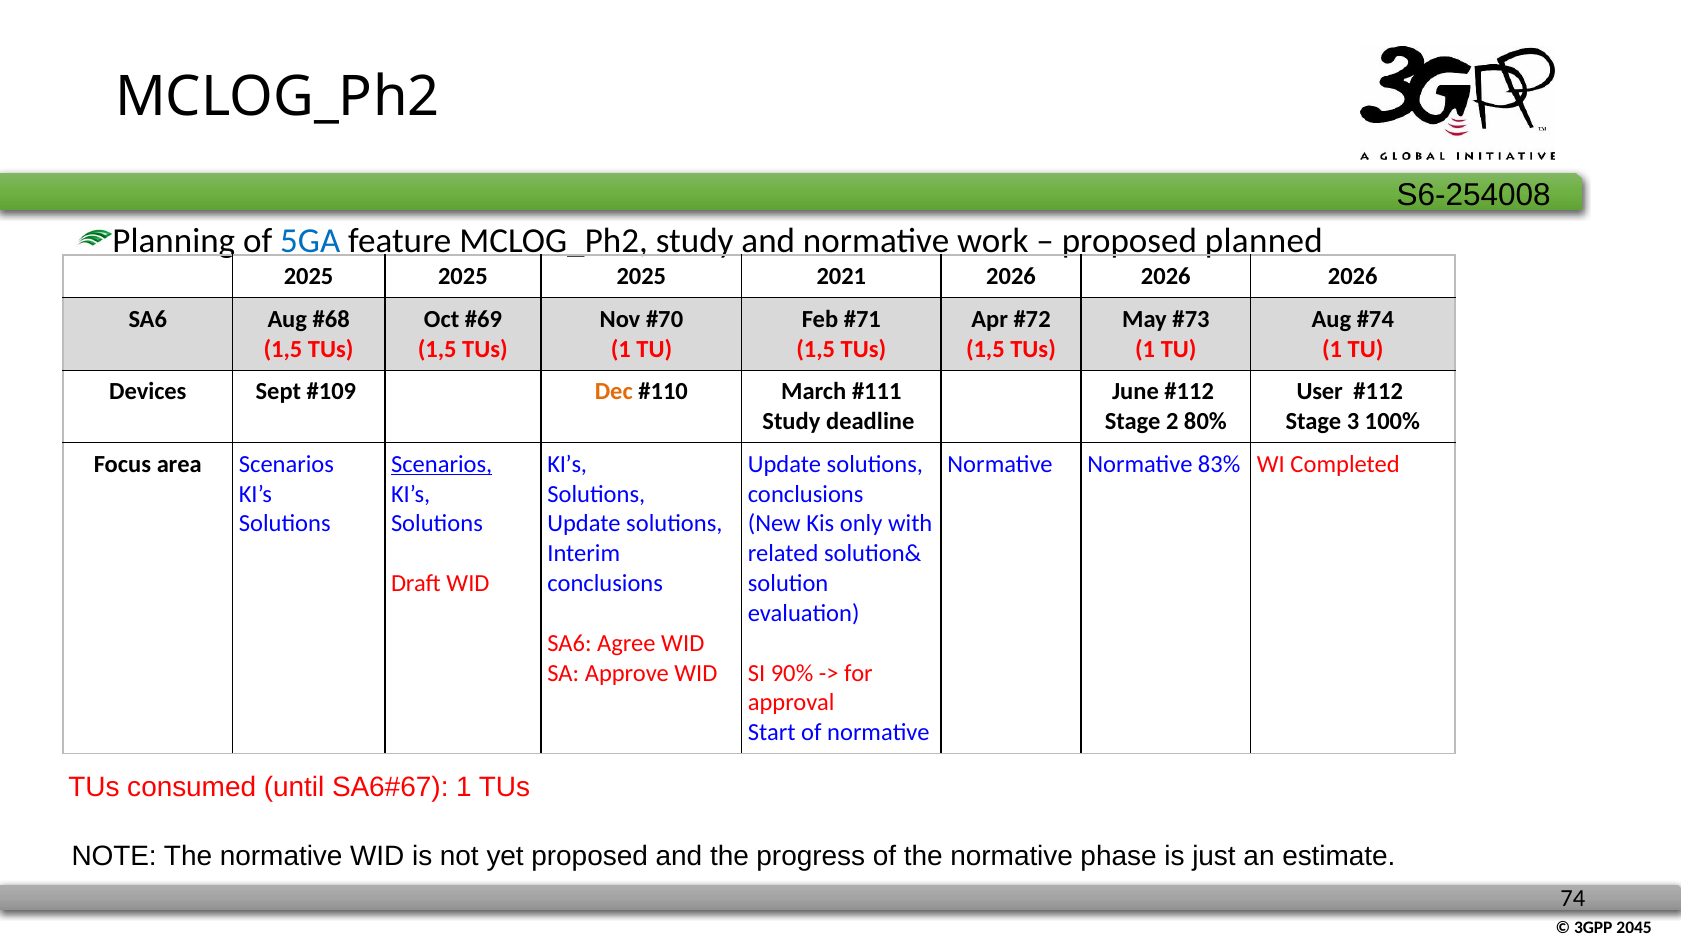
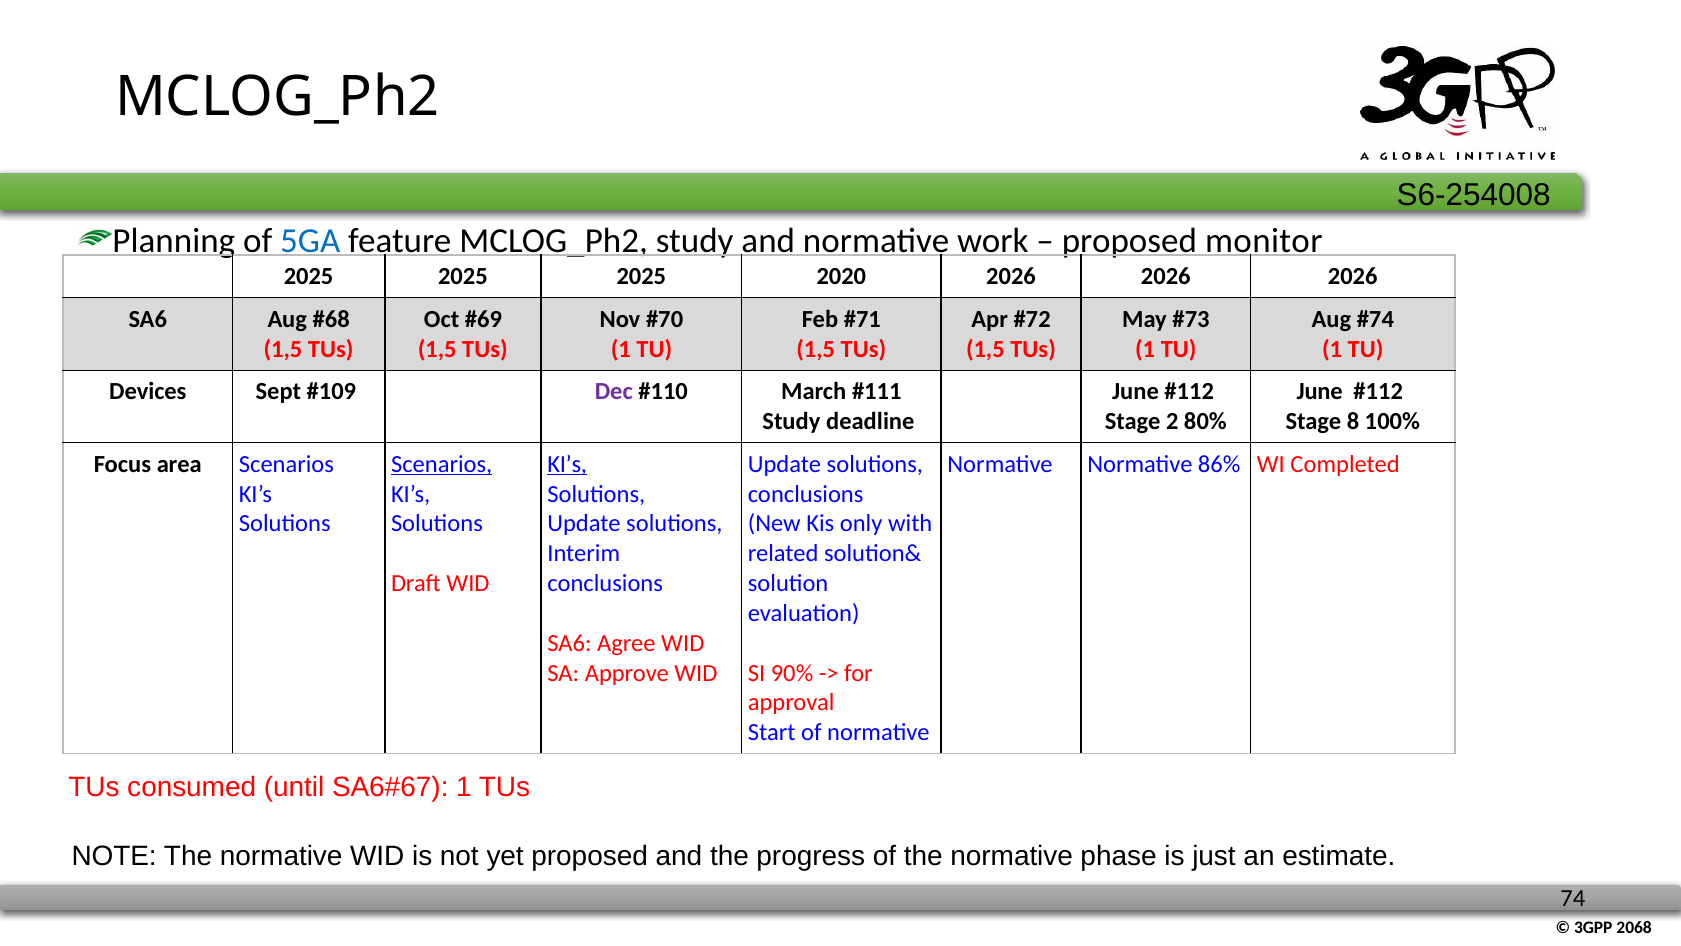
planned: planned -> monitor
2021: 2021 -> 2020
Dec colour: orange -> purple
User at (1320, 392): User -> June
3: 3 -> 8
KI’s at (567, 464) underline: none -> present
83%: 83% -> 86%
2045: 2045 -> 2068
